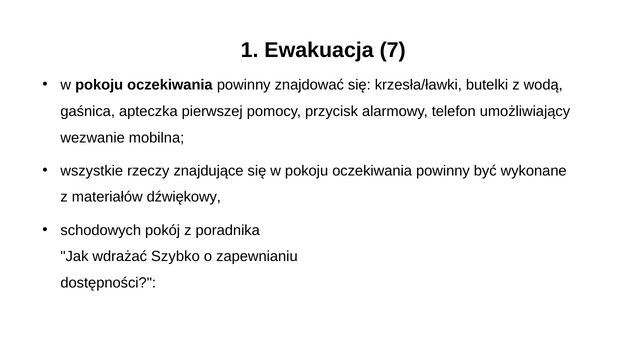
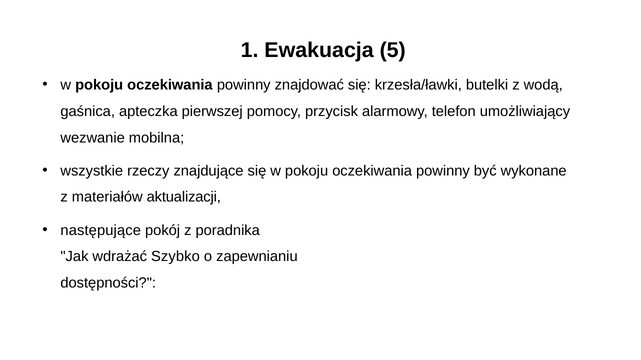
7: 7 -> 5
dźwiękowy: dźwiękowy -> aktualizacji
schodowych: schodowych -> następujące
